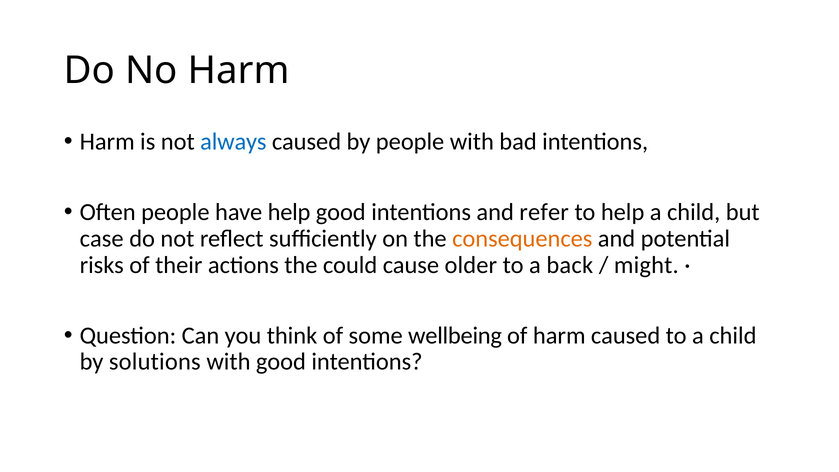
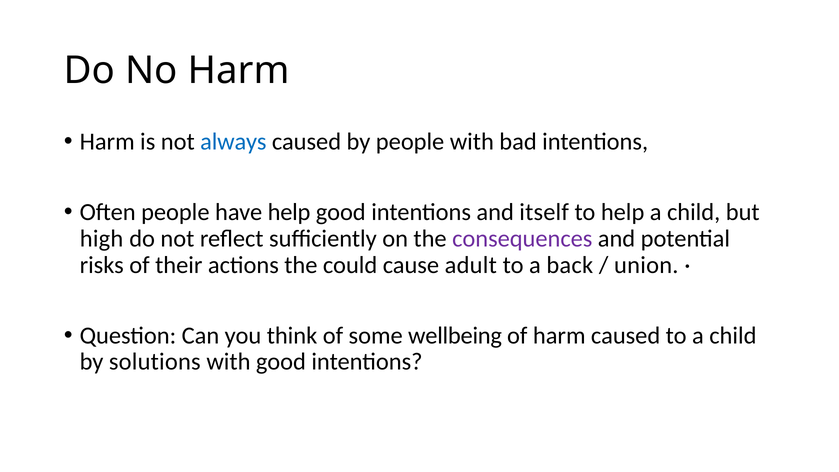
refer: refer -> itself
case: case -> high
consequences colour: orange -> purple
older: older -> adult
might: might -> union
